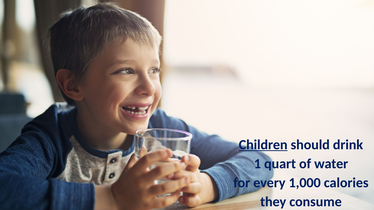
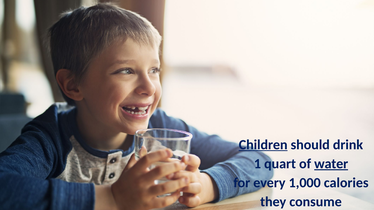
water underline: none -> present
